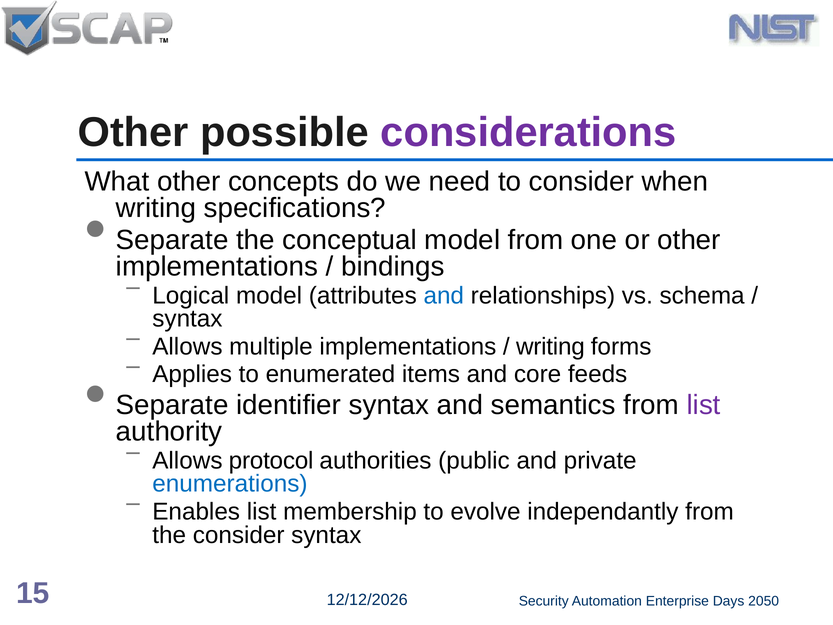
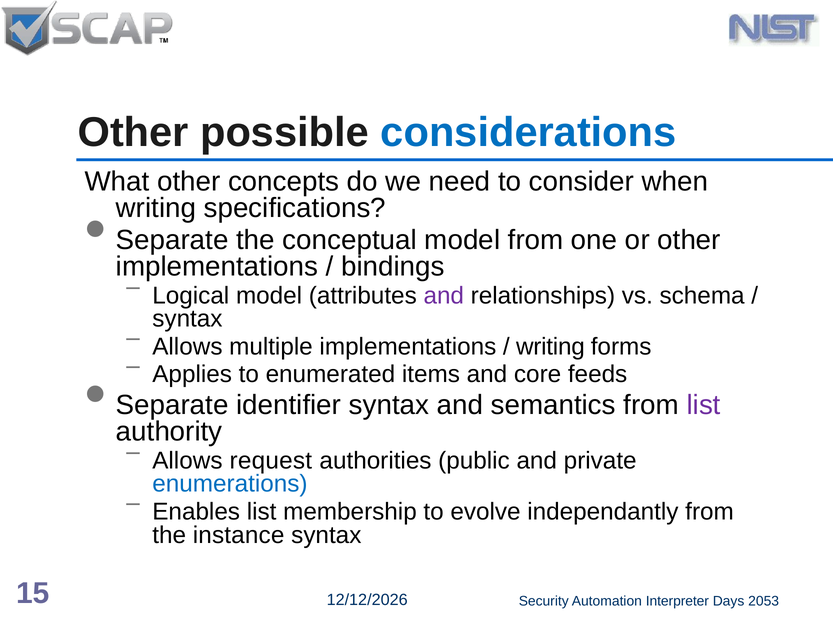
considerations colour: purple -> blue
and at (444, 295) colour: blue -> purple
protocol: protocol -> request
the consider: consider -> instance
Enterprise: Enterprise -> Interpreter
2050: 2050 -> 2053
